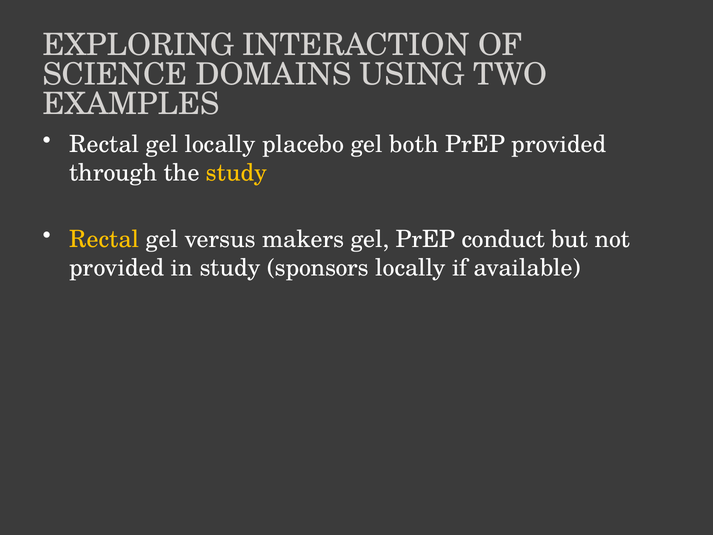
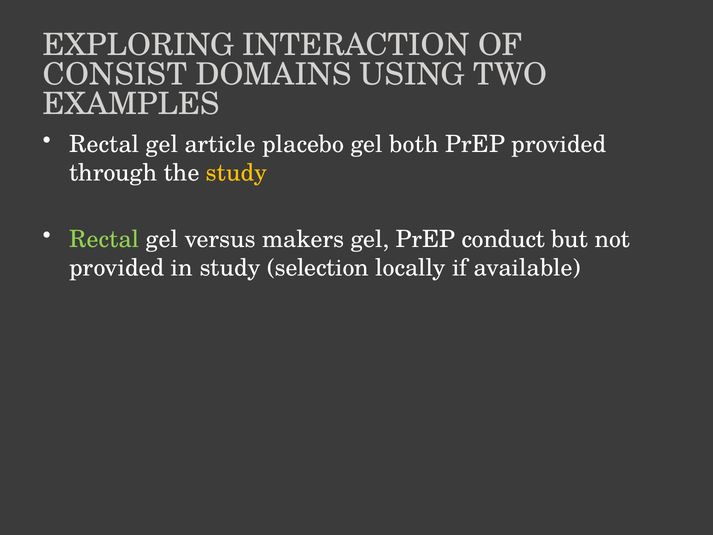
SCIENCE: SCIENCE -> CONSIST
gel locally: locally -> article
Rectal at (104, 239) colour: yellow -> light green
sponsors: sponsors -> selection
